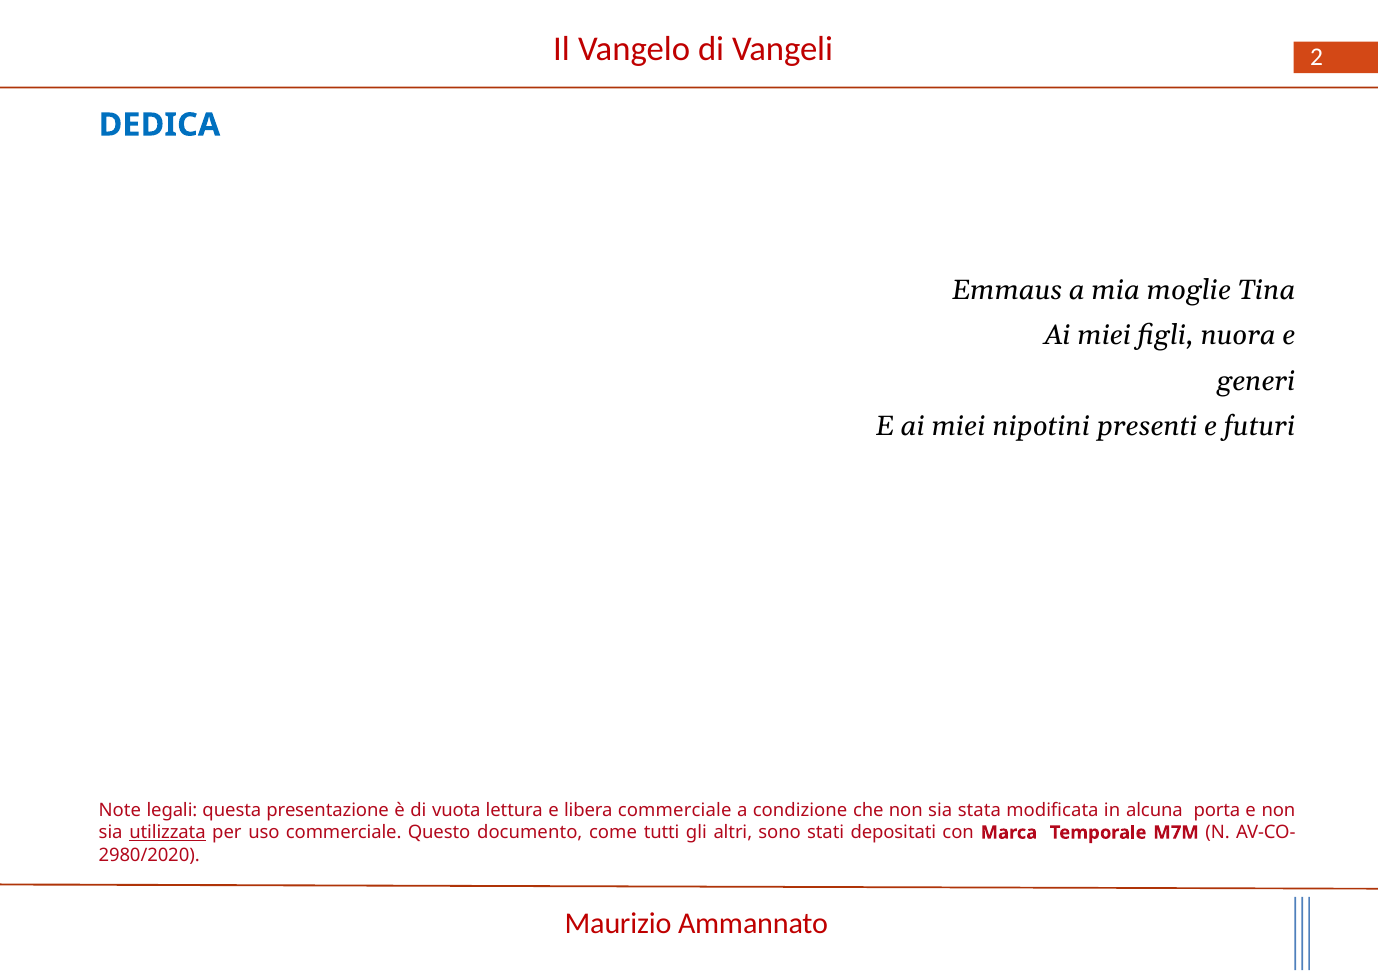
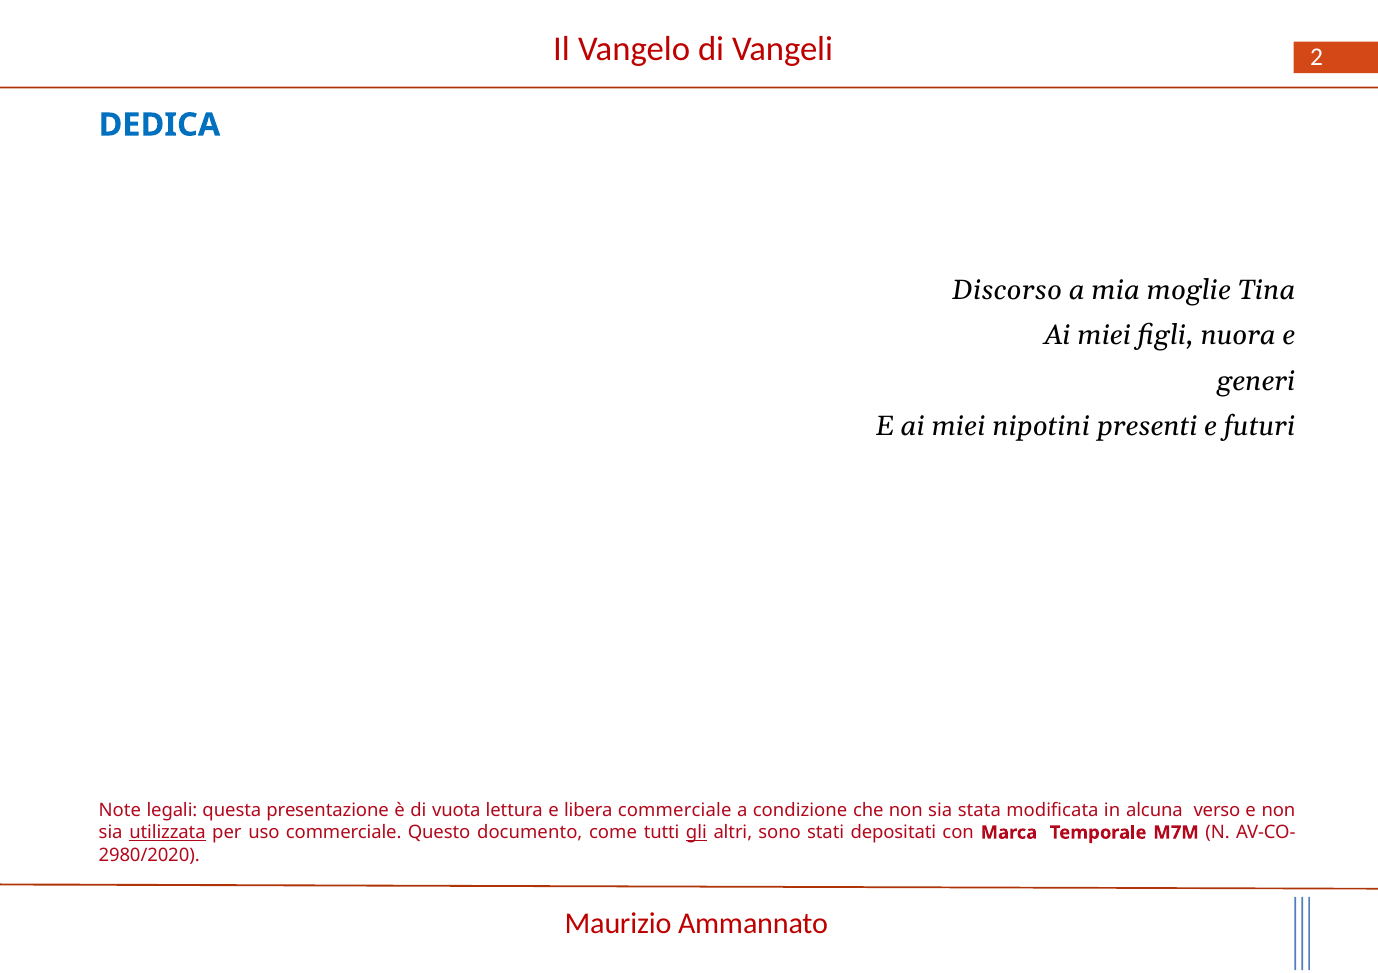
Emmaus: Emmaus -> Discorso
porta: porta -> verso
gli underline: none -> present
